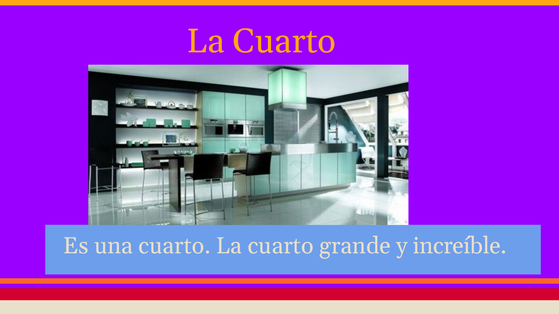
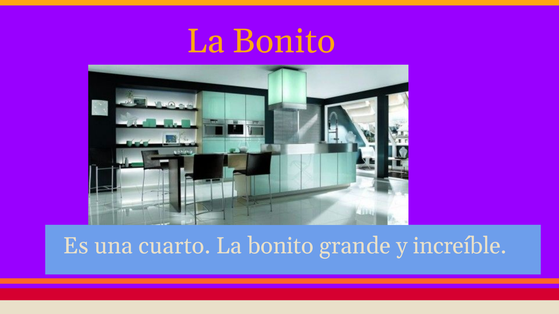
Cuarto at (284, 41): Cuarto -> Bonito
cuarto at (281, 246): cuarto -> bonito
